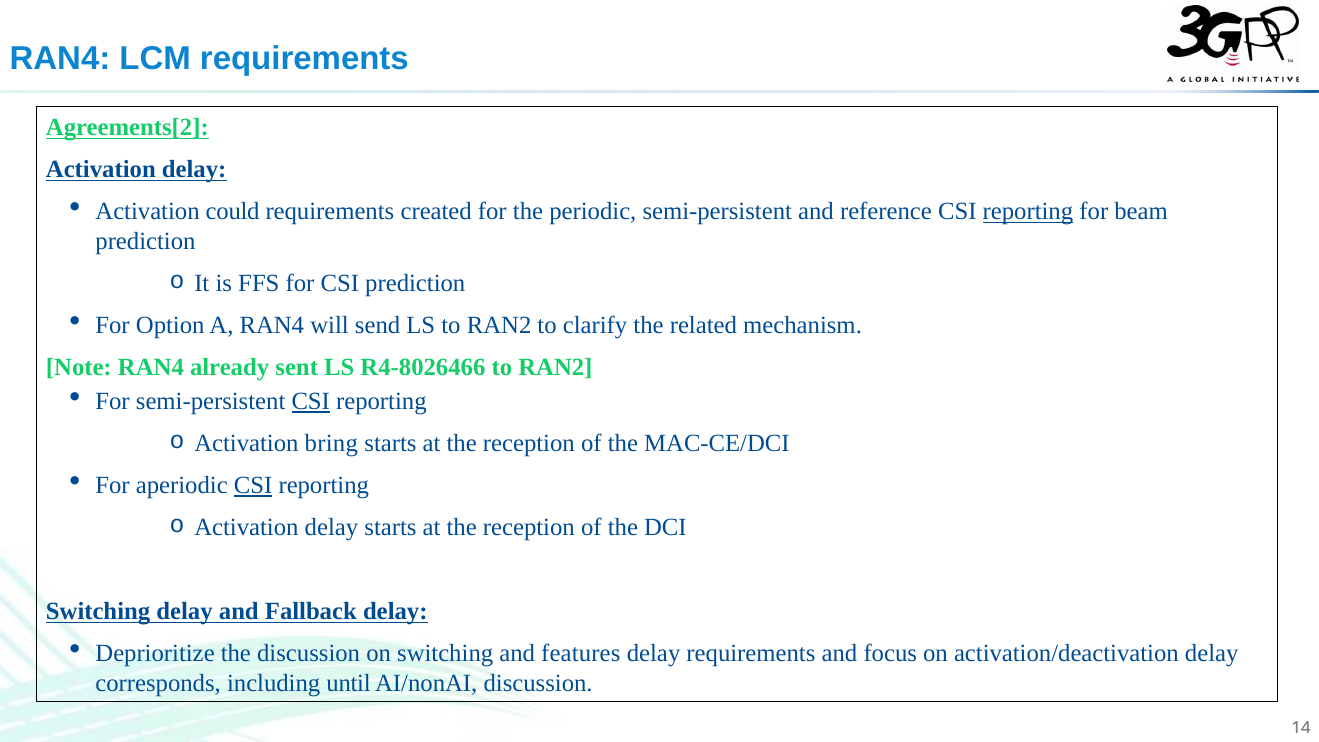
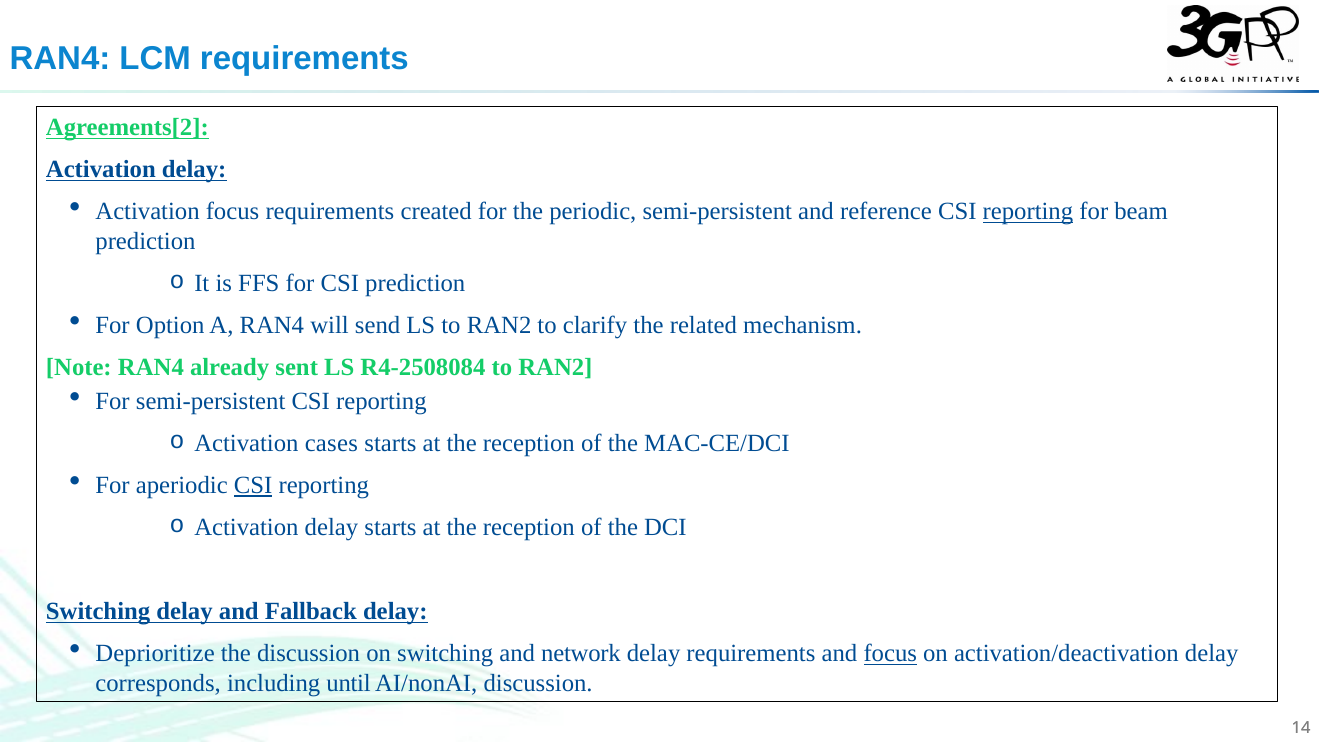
Activation could: could -> focus
R4-8026466: R4-8026466 -> R4-2508084
CSI at (311, 401) underline: present -> none
bring: bring -> cases
features: features -> network
focus at (890, 654) underline: none -> present
